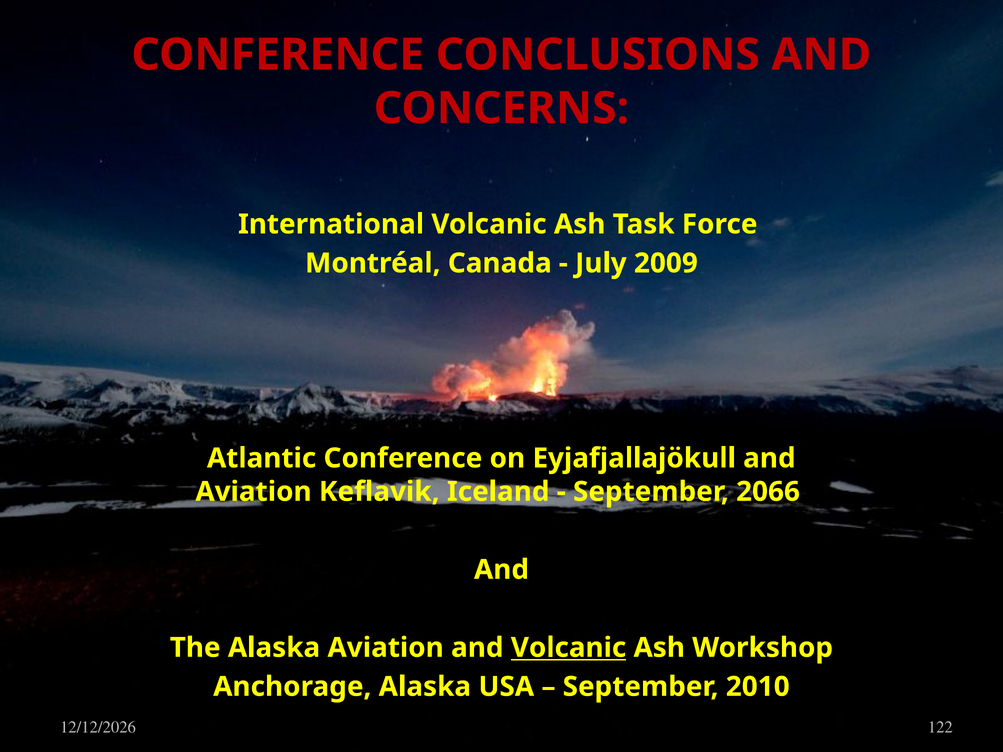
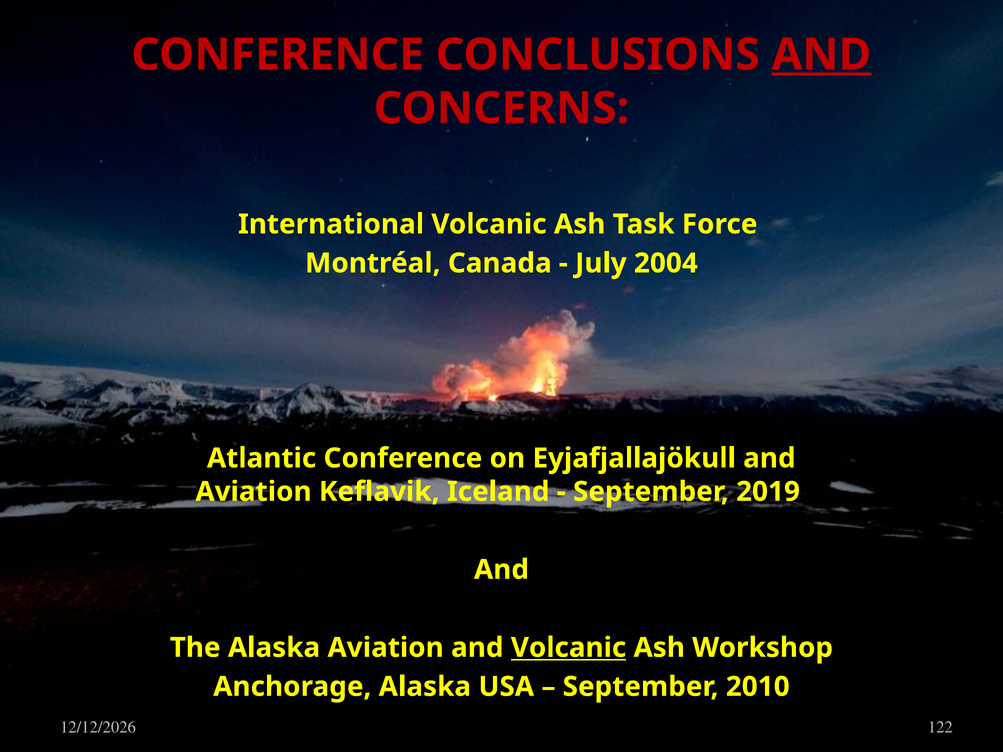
AND at (821, 55) underline: none -> present
2009: 2009 -> 2004
2066: 2066 -> 2019
